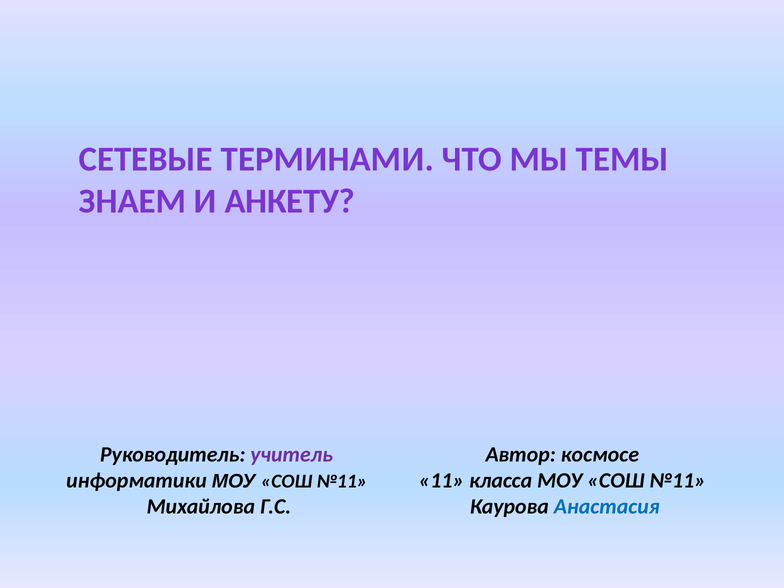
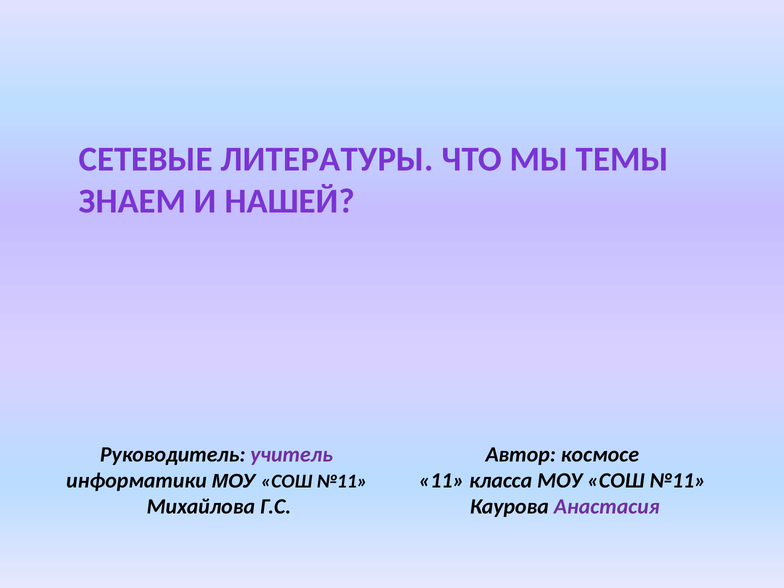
ТЕРМИНАМИ: ТЕРМИНАМИ -> ЛИТЕРАТУРЫ
АНКЕТУ: АНКЕТУ -> НАШЕЙ
Анастасия colour: blue -> purple
